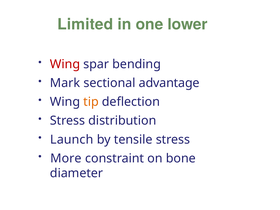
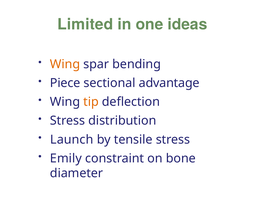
lower: lower -> ideas
Wing at (65, 64) colour: red -> orange
Mark: Mark -> Piece
More: More -> Emily
